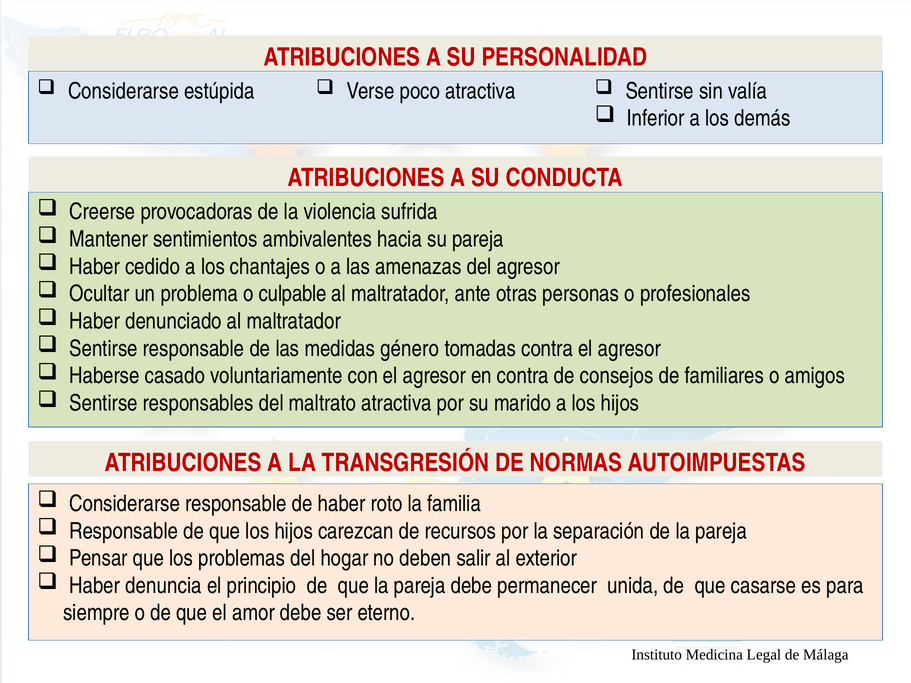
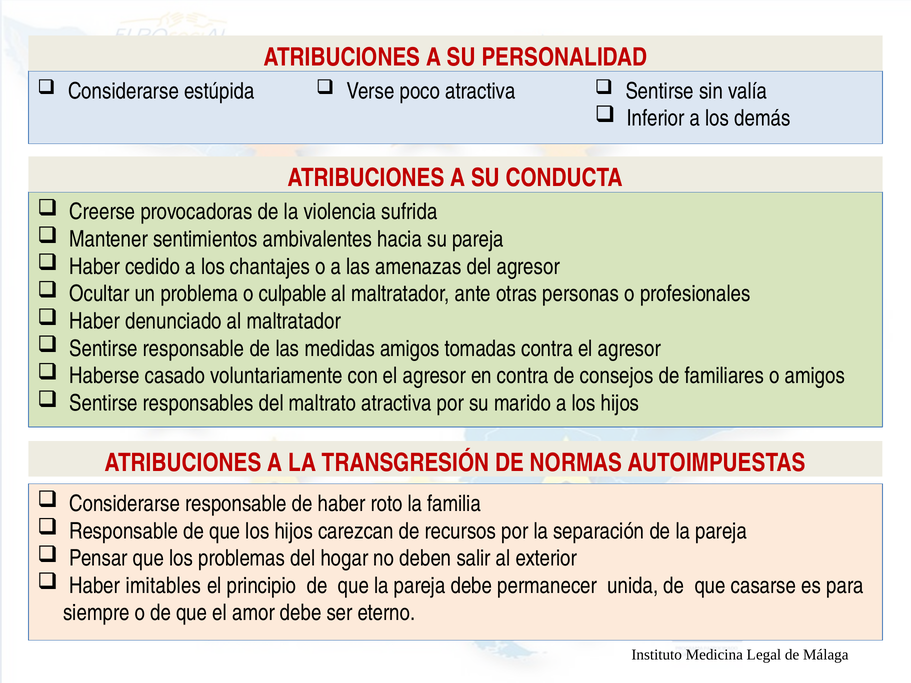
medidas género: género -> amigos
denuncia: denuncia -> imitables
